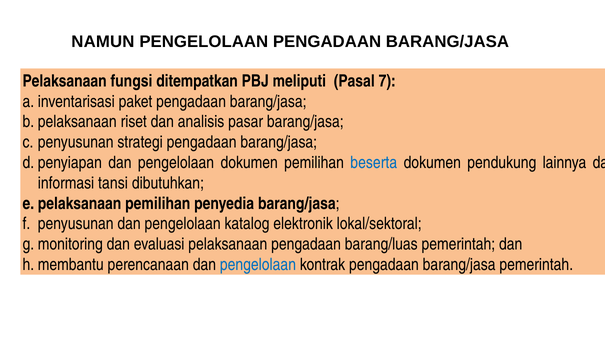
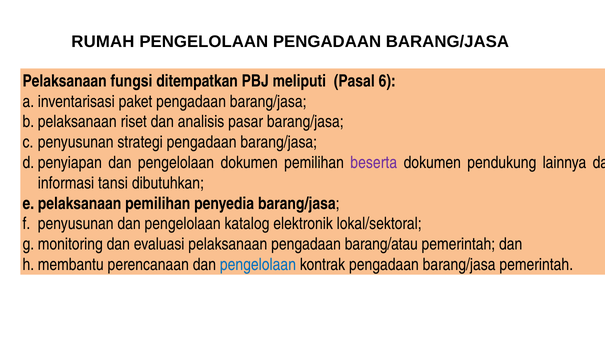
NAMUN: NAMUN -> RUMAH
7: 7 -> 6
beserta colour: blue -> purple
barang/luas: barang/luas -> barang/atau
